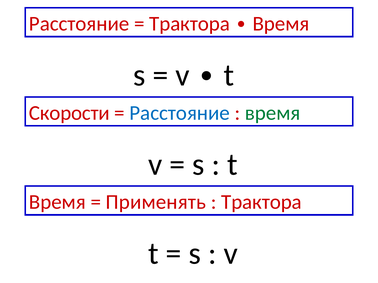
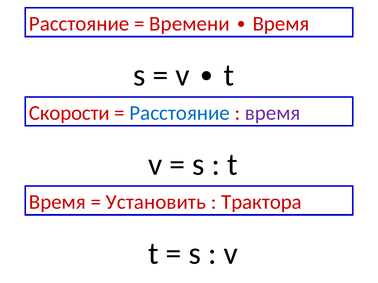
Трактора at (190, 24): Трактора -> Времени
время at (273, 113) colour: green -> purple
Применять: Применять -> Установить
